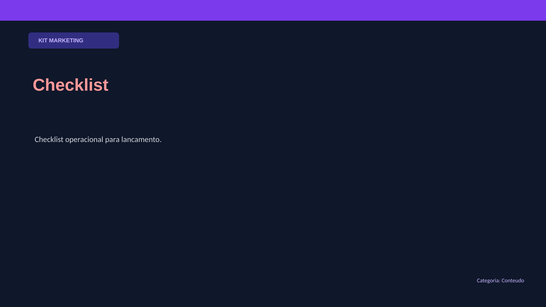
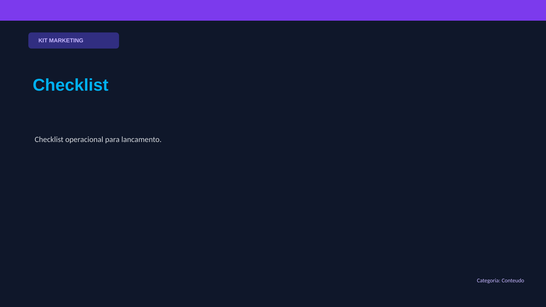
Checklist at (71, 85) colour: pink -> light blue
